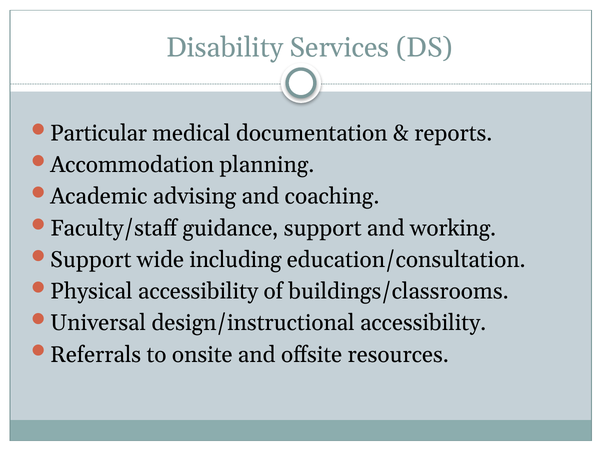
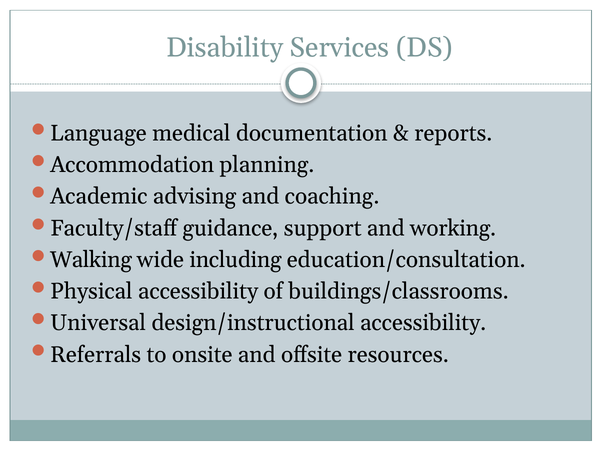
Particular: Particular -> Language
Support at (91, 260): Support -> Walking
